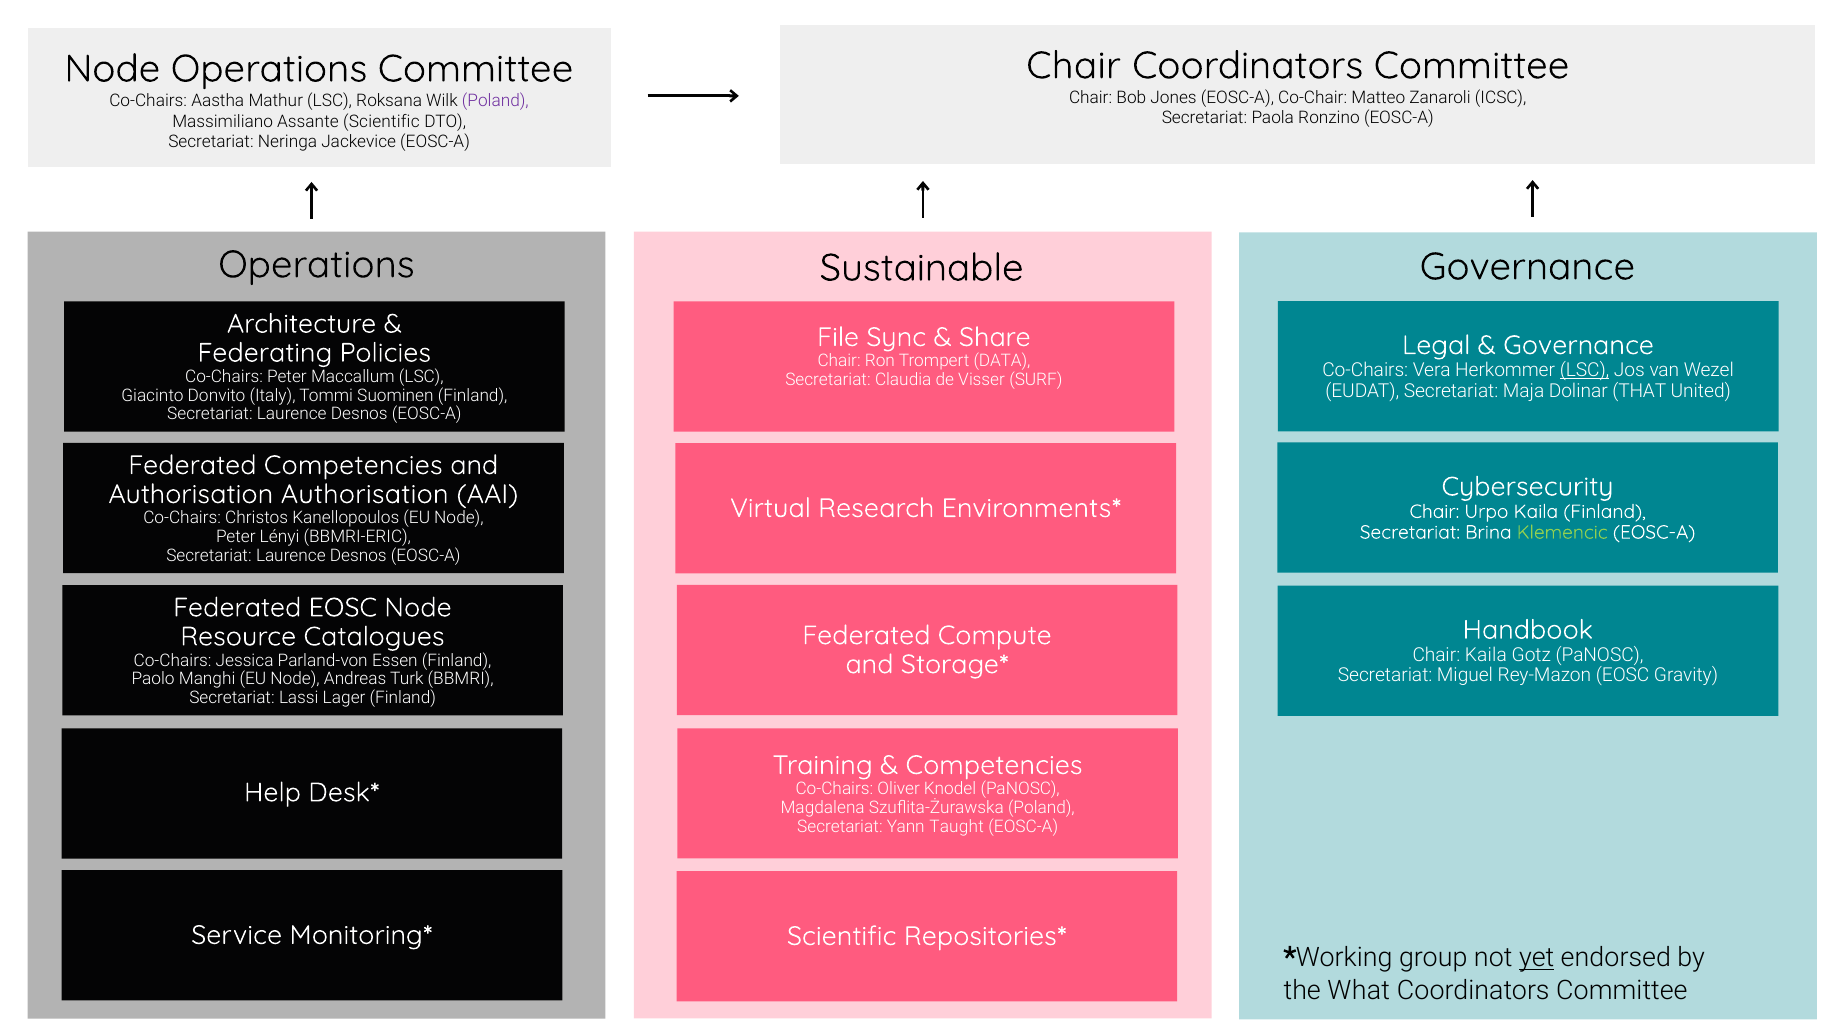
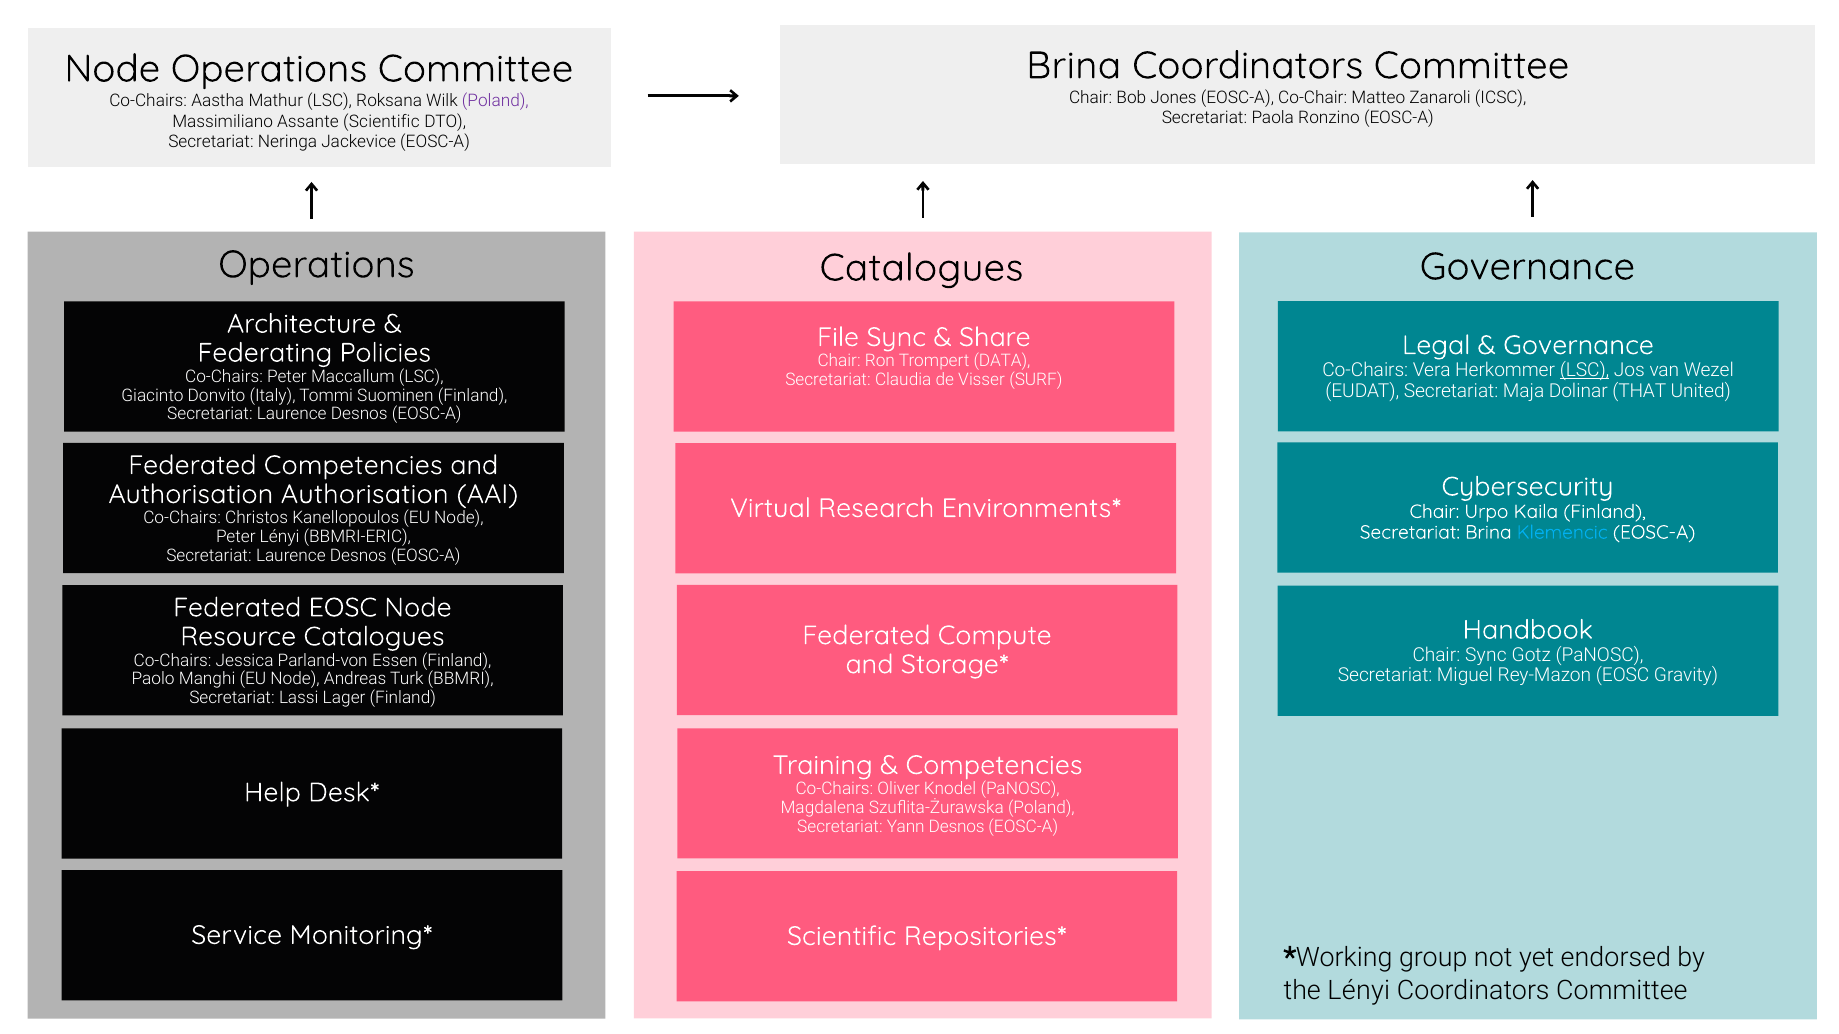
Chair at (1074, 66): Chair -> Brina
Sustainable at (922, 268): Sustainable -> Catalogues
Klemencic colour: light green -> light blue
Chair Kaila: Kaila -> Sync
Yann Taught: Taught -> Desnos
yet underline: present -> none
the What: What -> Lényi
